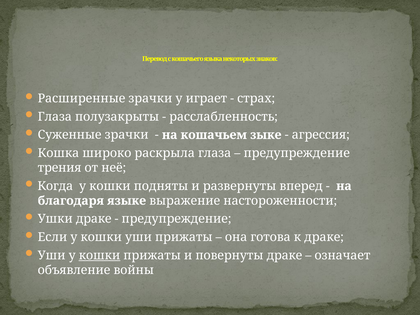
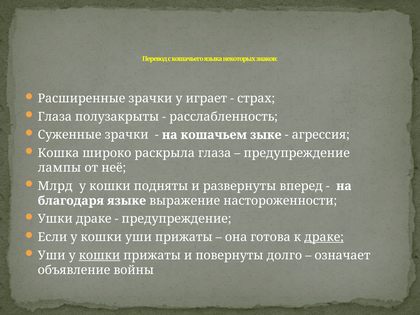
трения: трения -> лампы
Когда: Когда -> Млрд
драке at (324, 237) underline: none -> present
повернуты драке: драке -> долго
